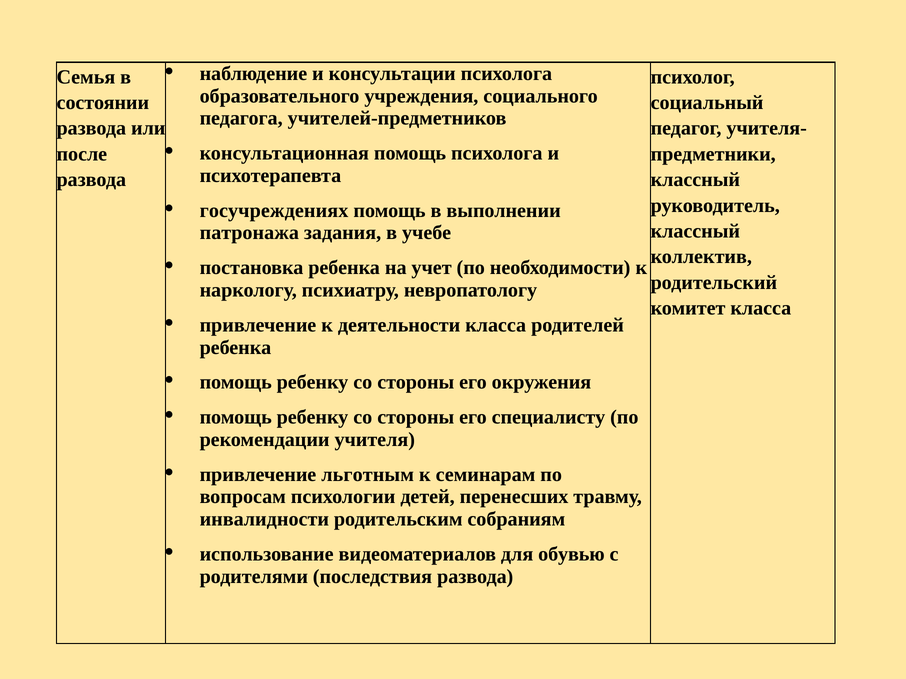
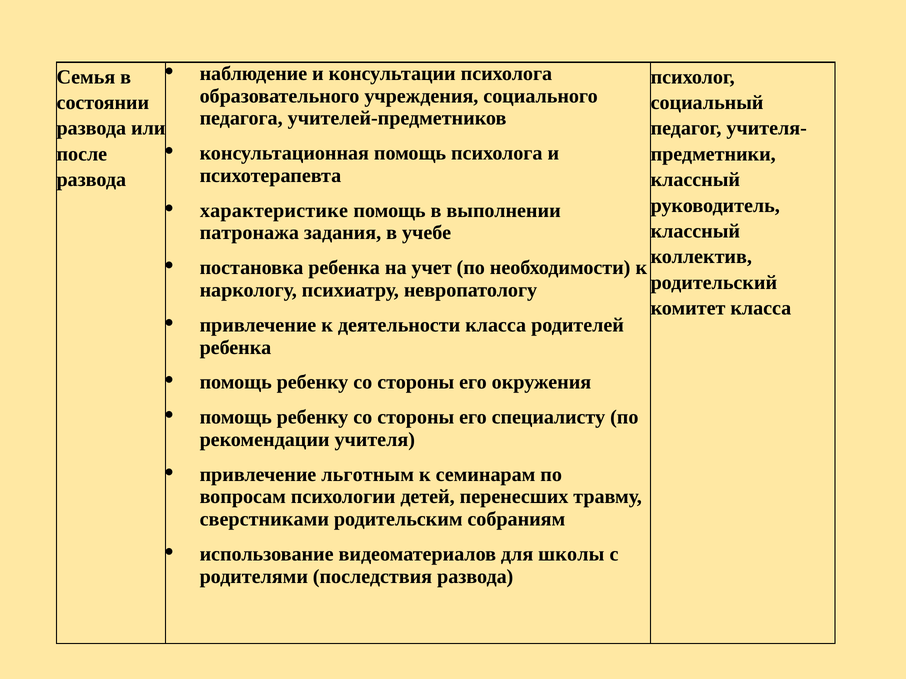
госучреждениях: госучреждениях -> характеристике
инвалидности: инвалидности -> сверстниками
обувью: обувью -> школы
